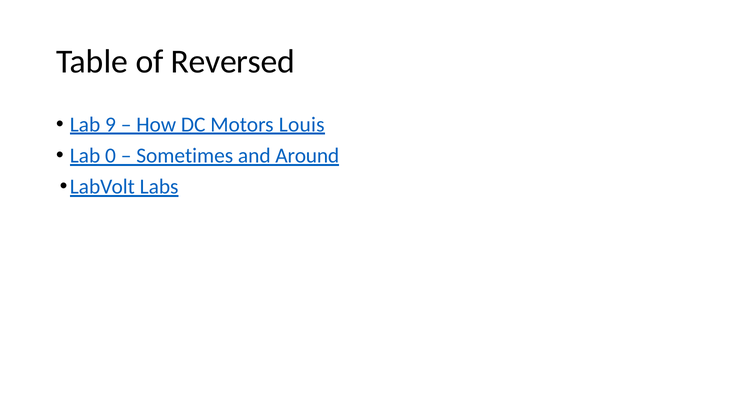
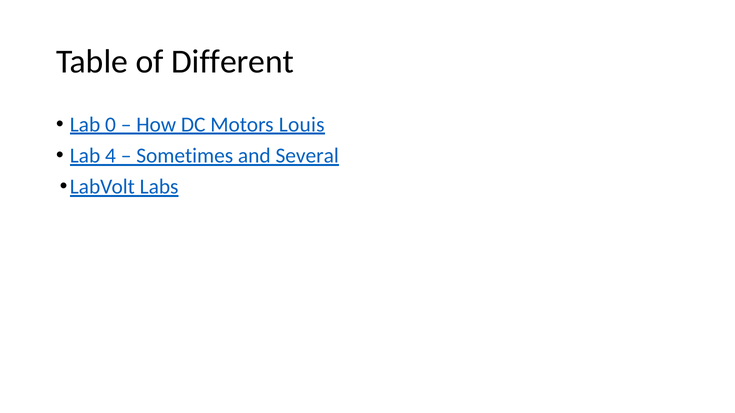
Reversed: Reversed -> Different
9: 9 -> 0
0: 0 -> 4
Around: Around -> Several
